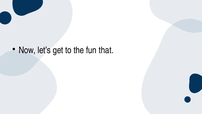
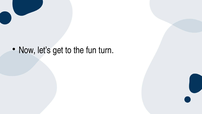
that: that -> turn
